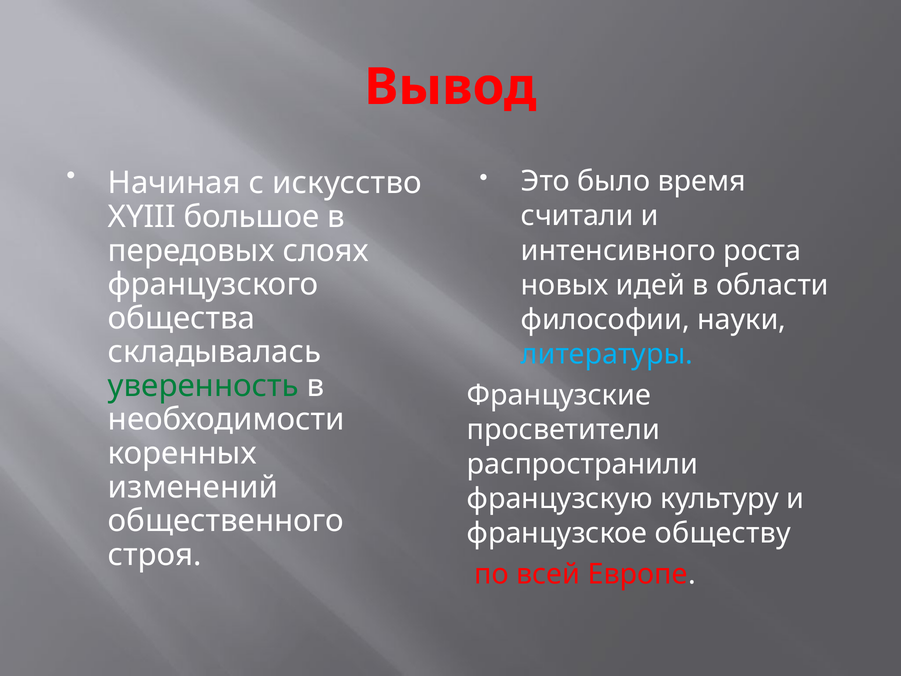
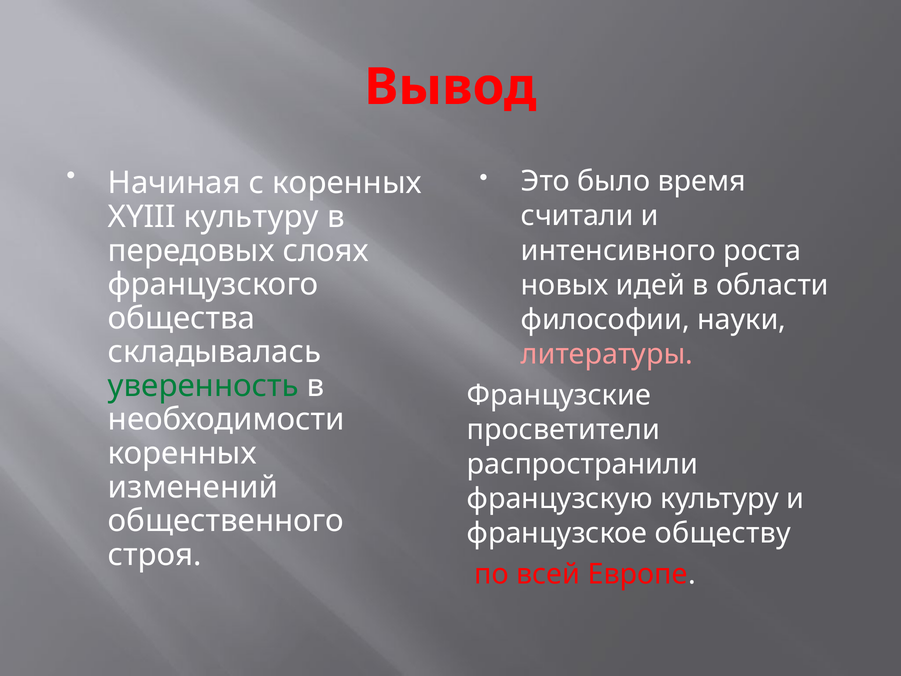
с искусство: искусство -> коренных
XYIII большое: большое -> культуру
литературы colour: light blue -> pink
